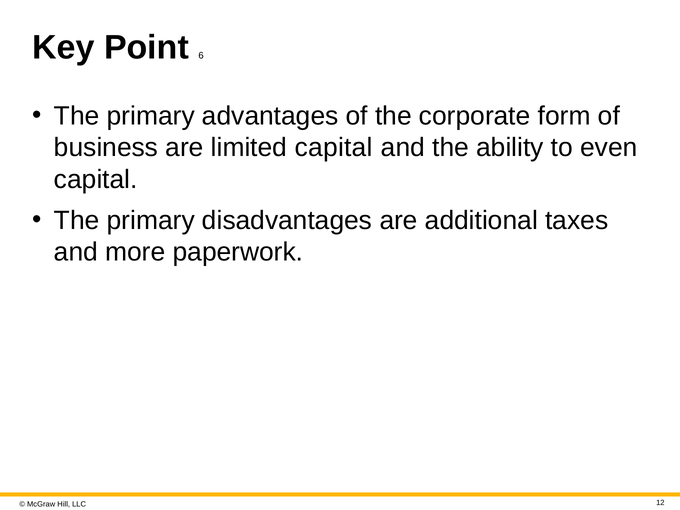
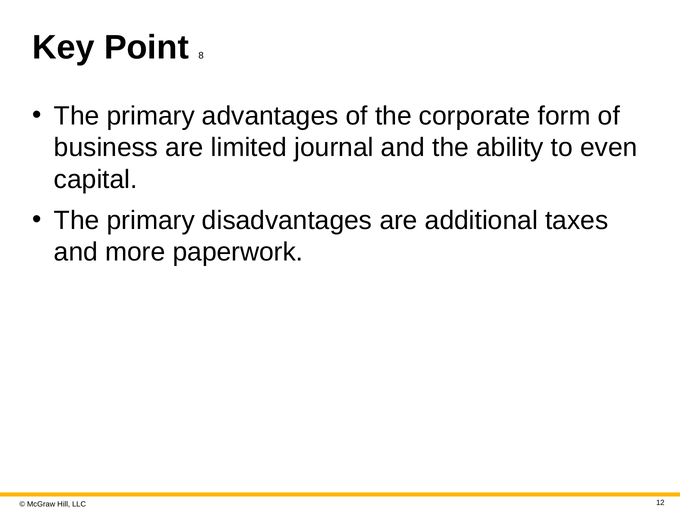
6: 6 -> 8
limited capital: capital -> journal
